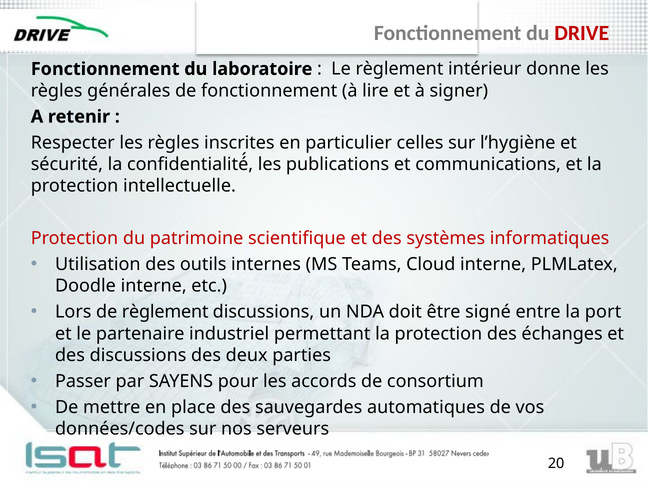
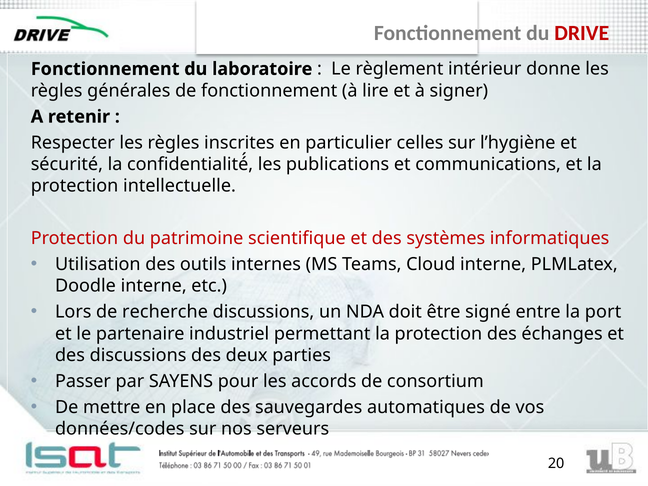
de règlement: règlement -> recherche
